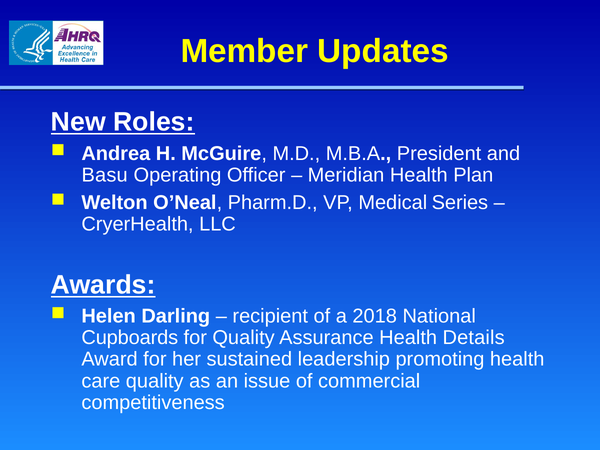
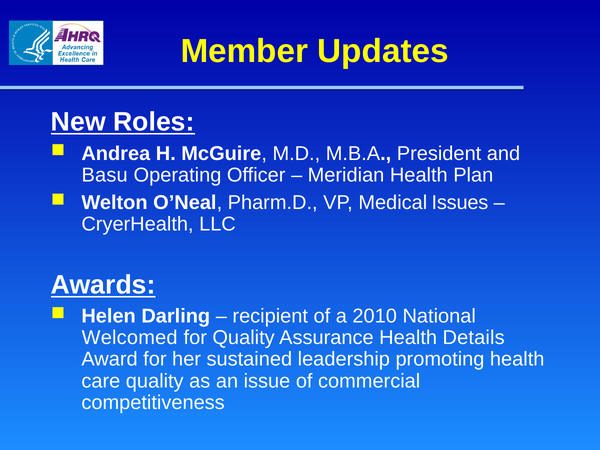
Series: Series -> Issues
2018: 2018 -> 2010
Cupboards: Cupboards -> Welcomed
